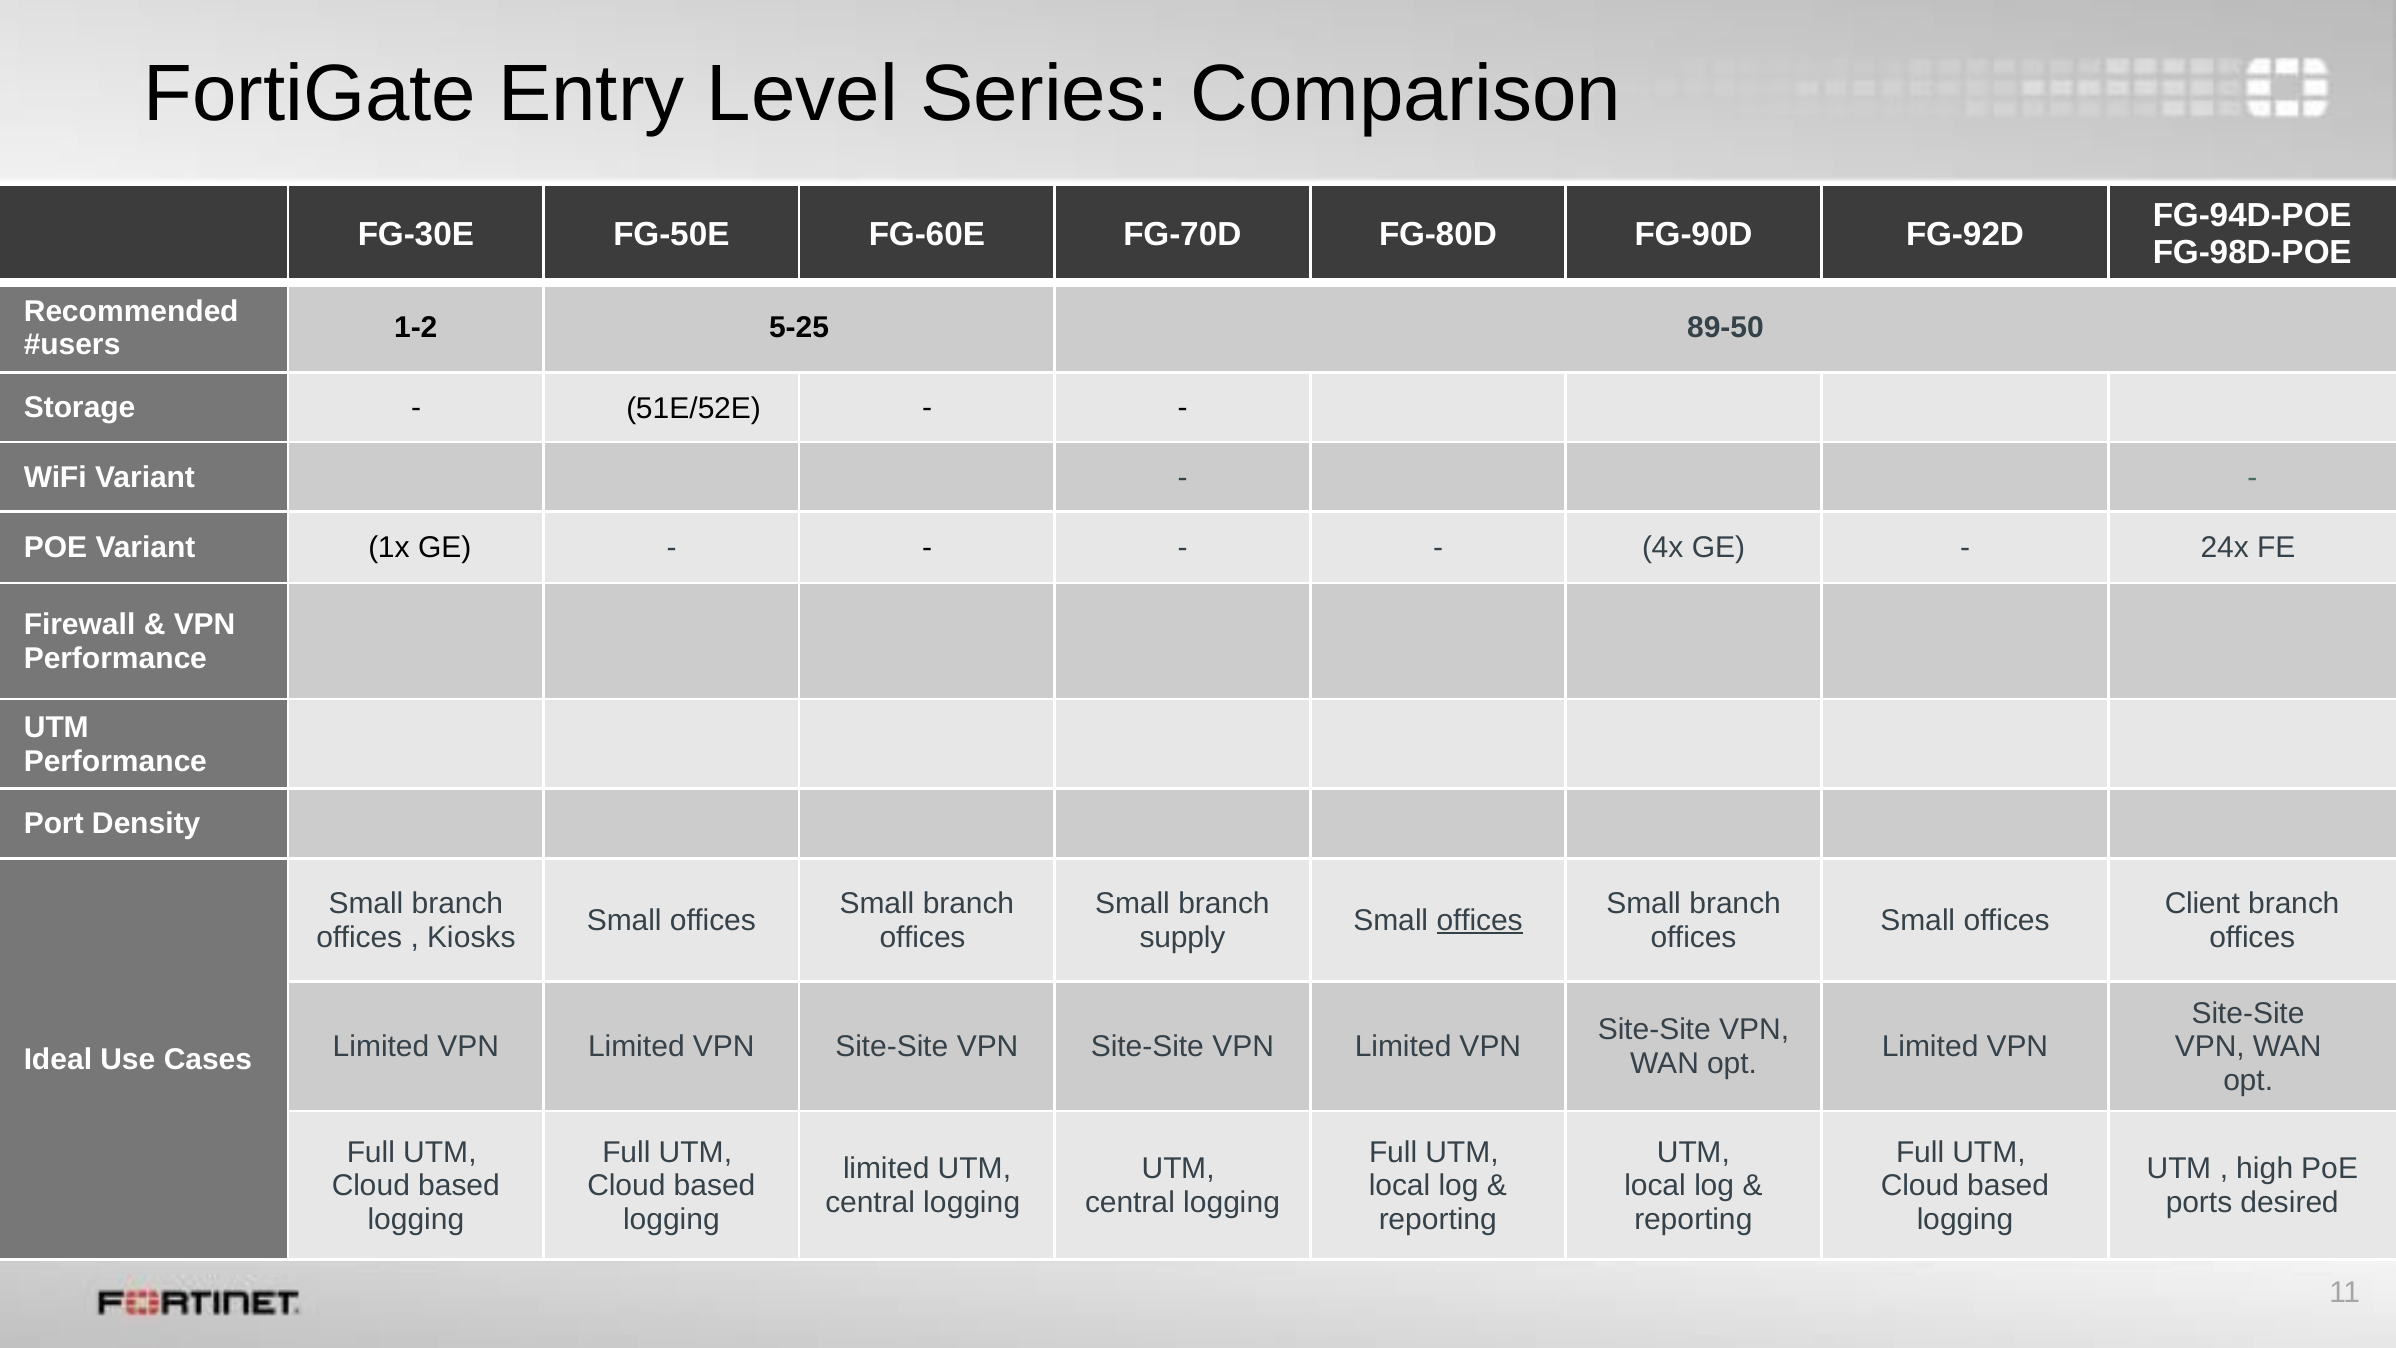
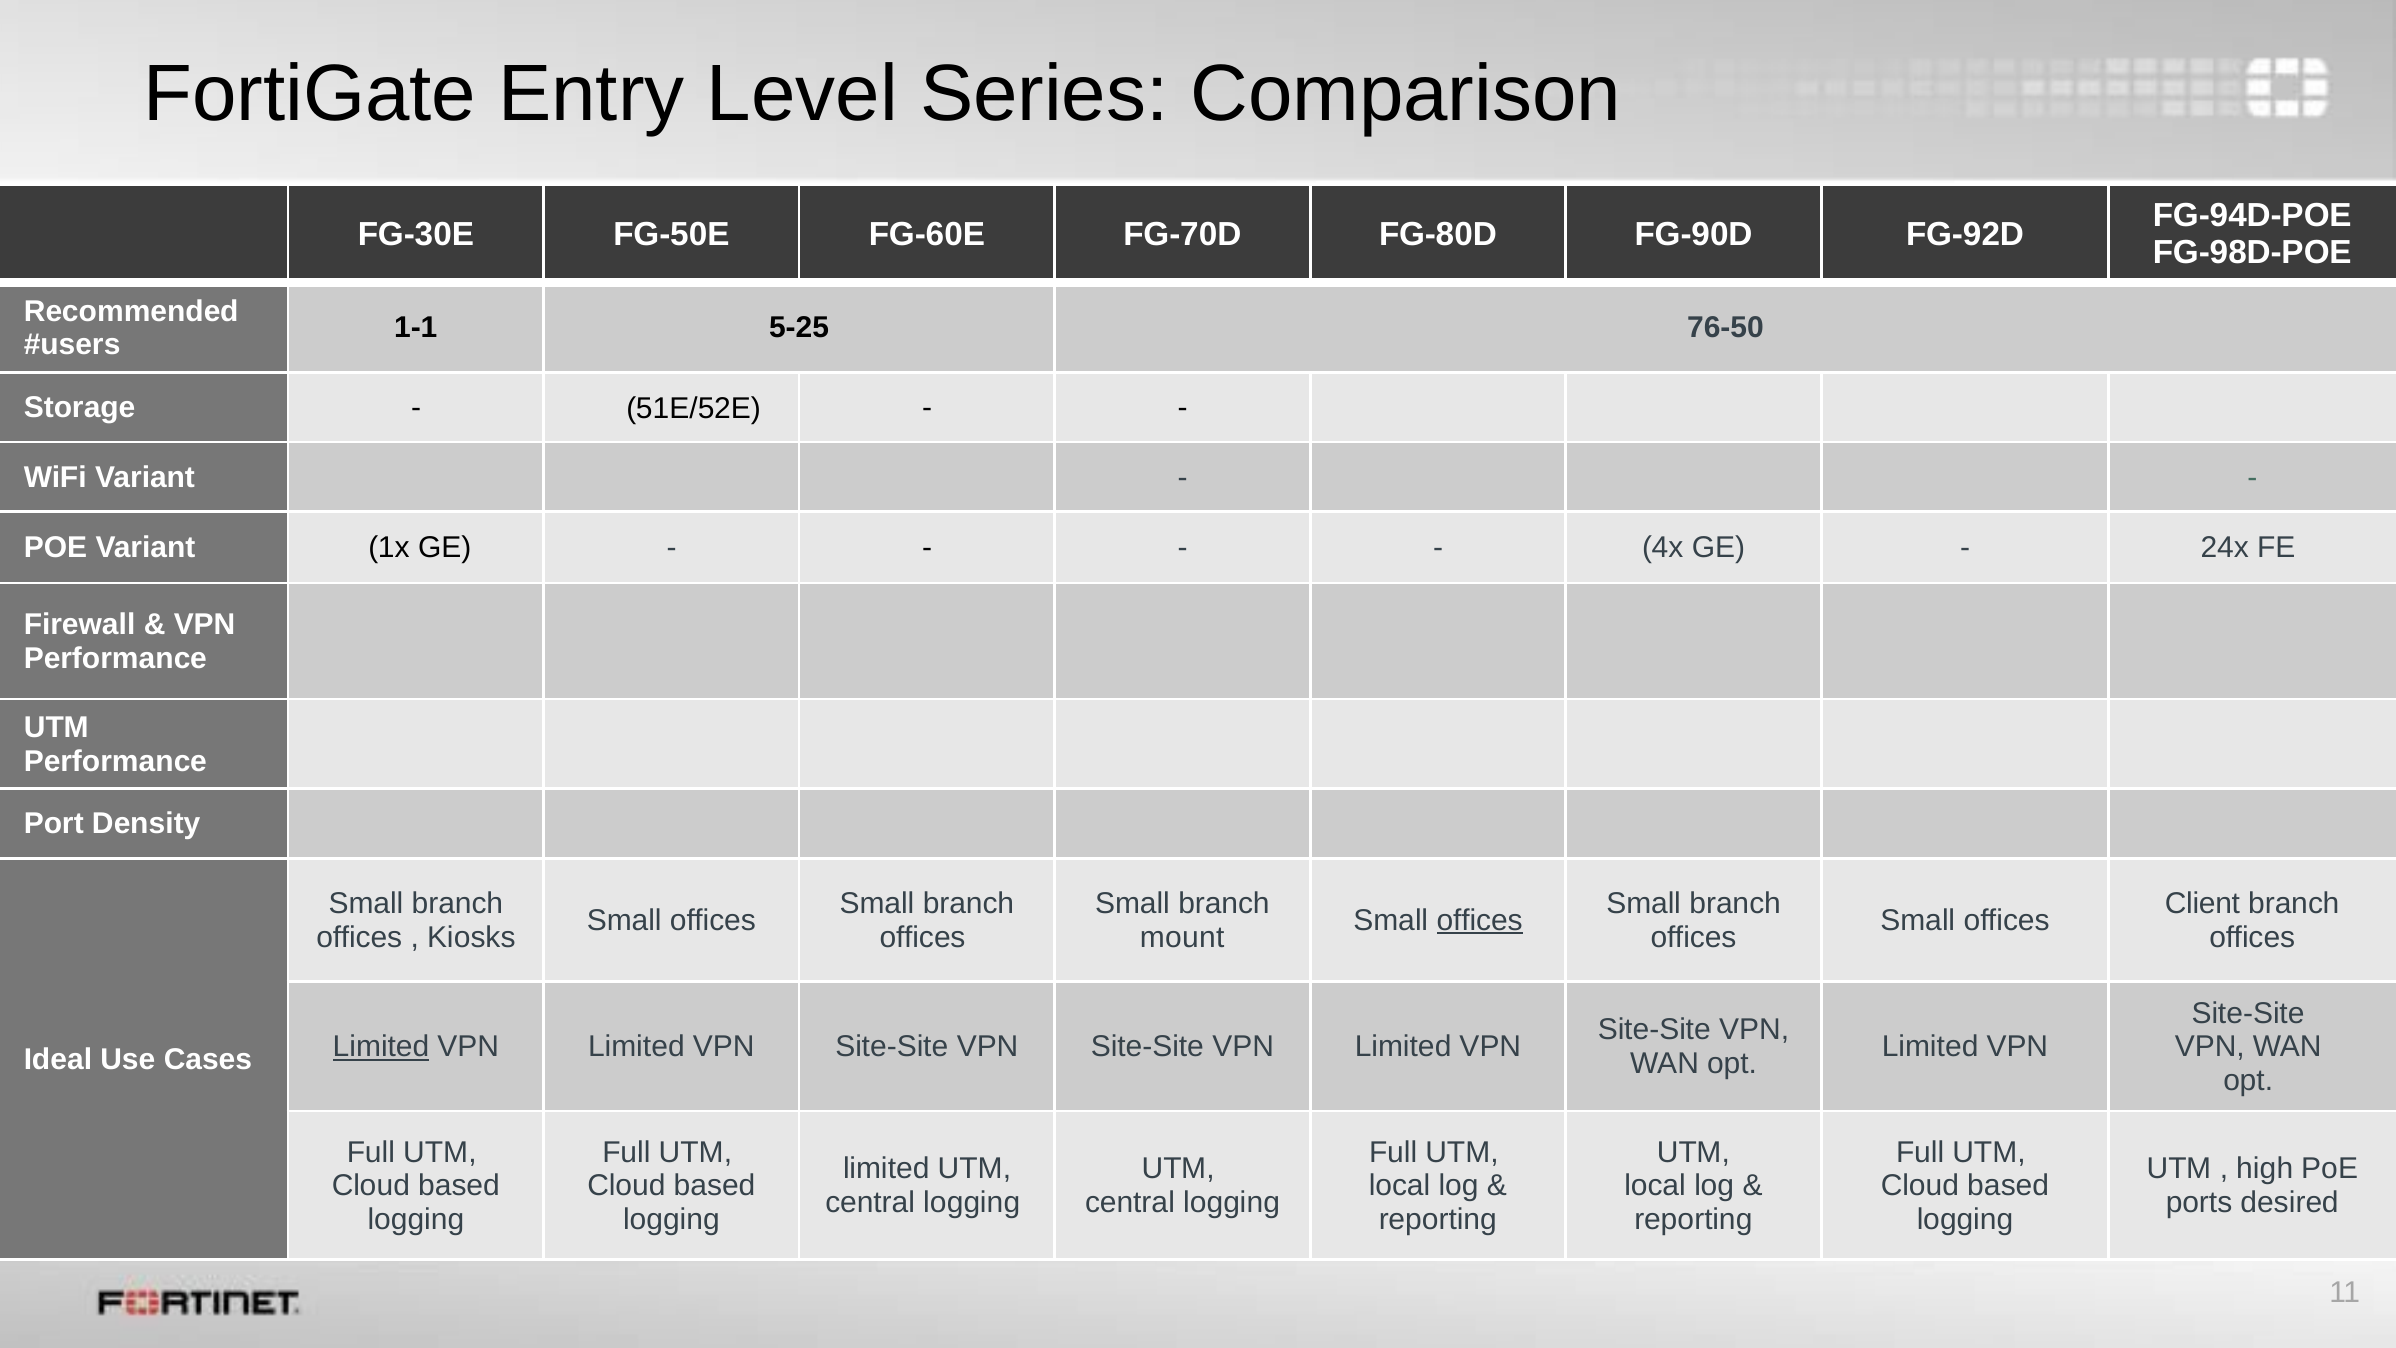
1-2: 1-2 -> 1-1
89-50: 89-50 -> 76-50
supply: supply -> mount
Limited at (381, 1047) underline: none -> present
